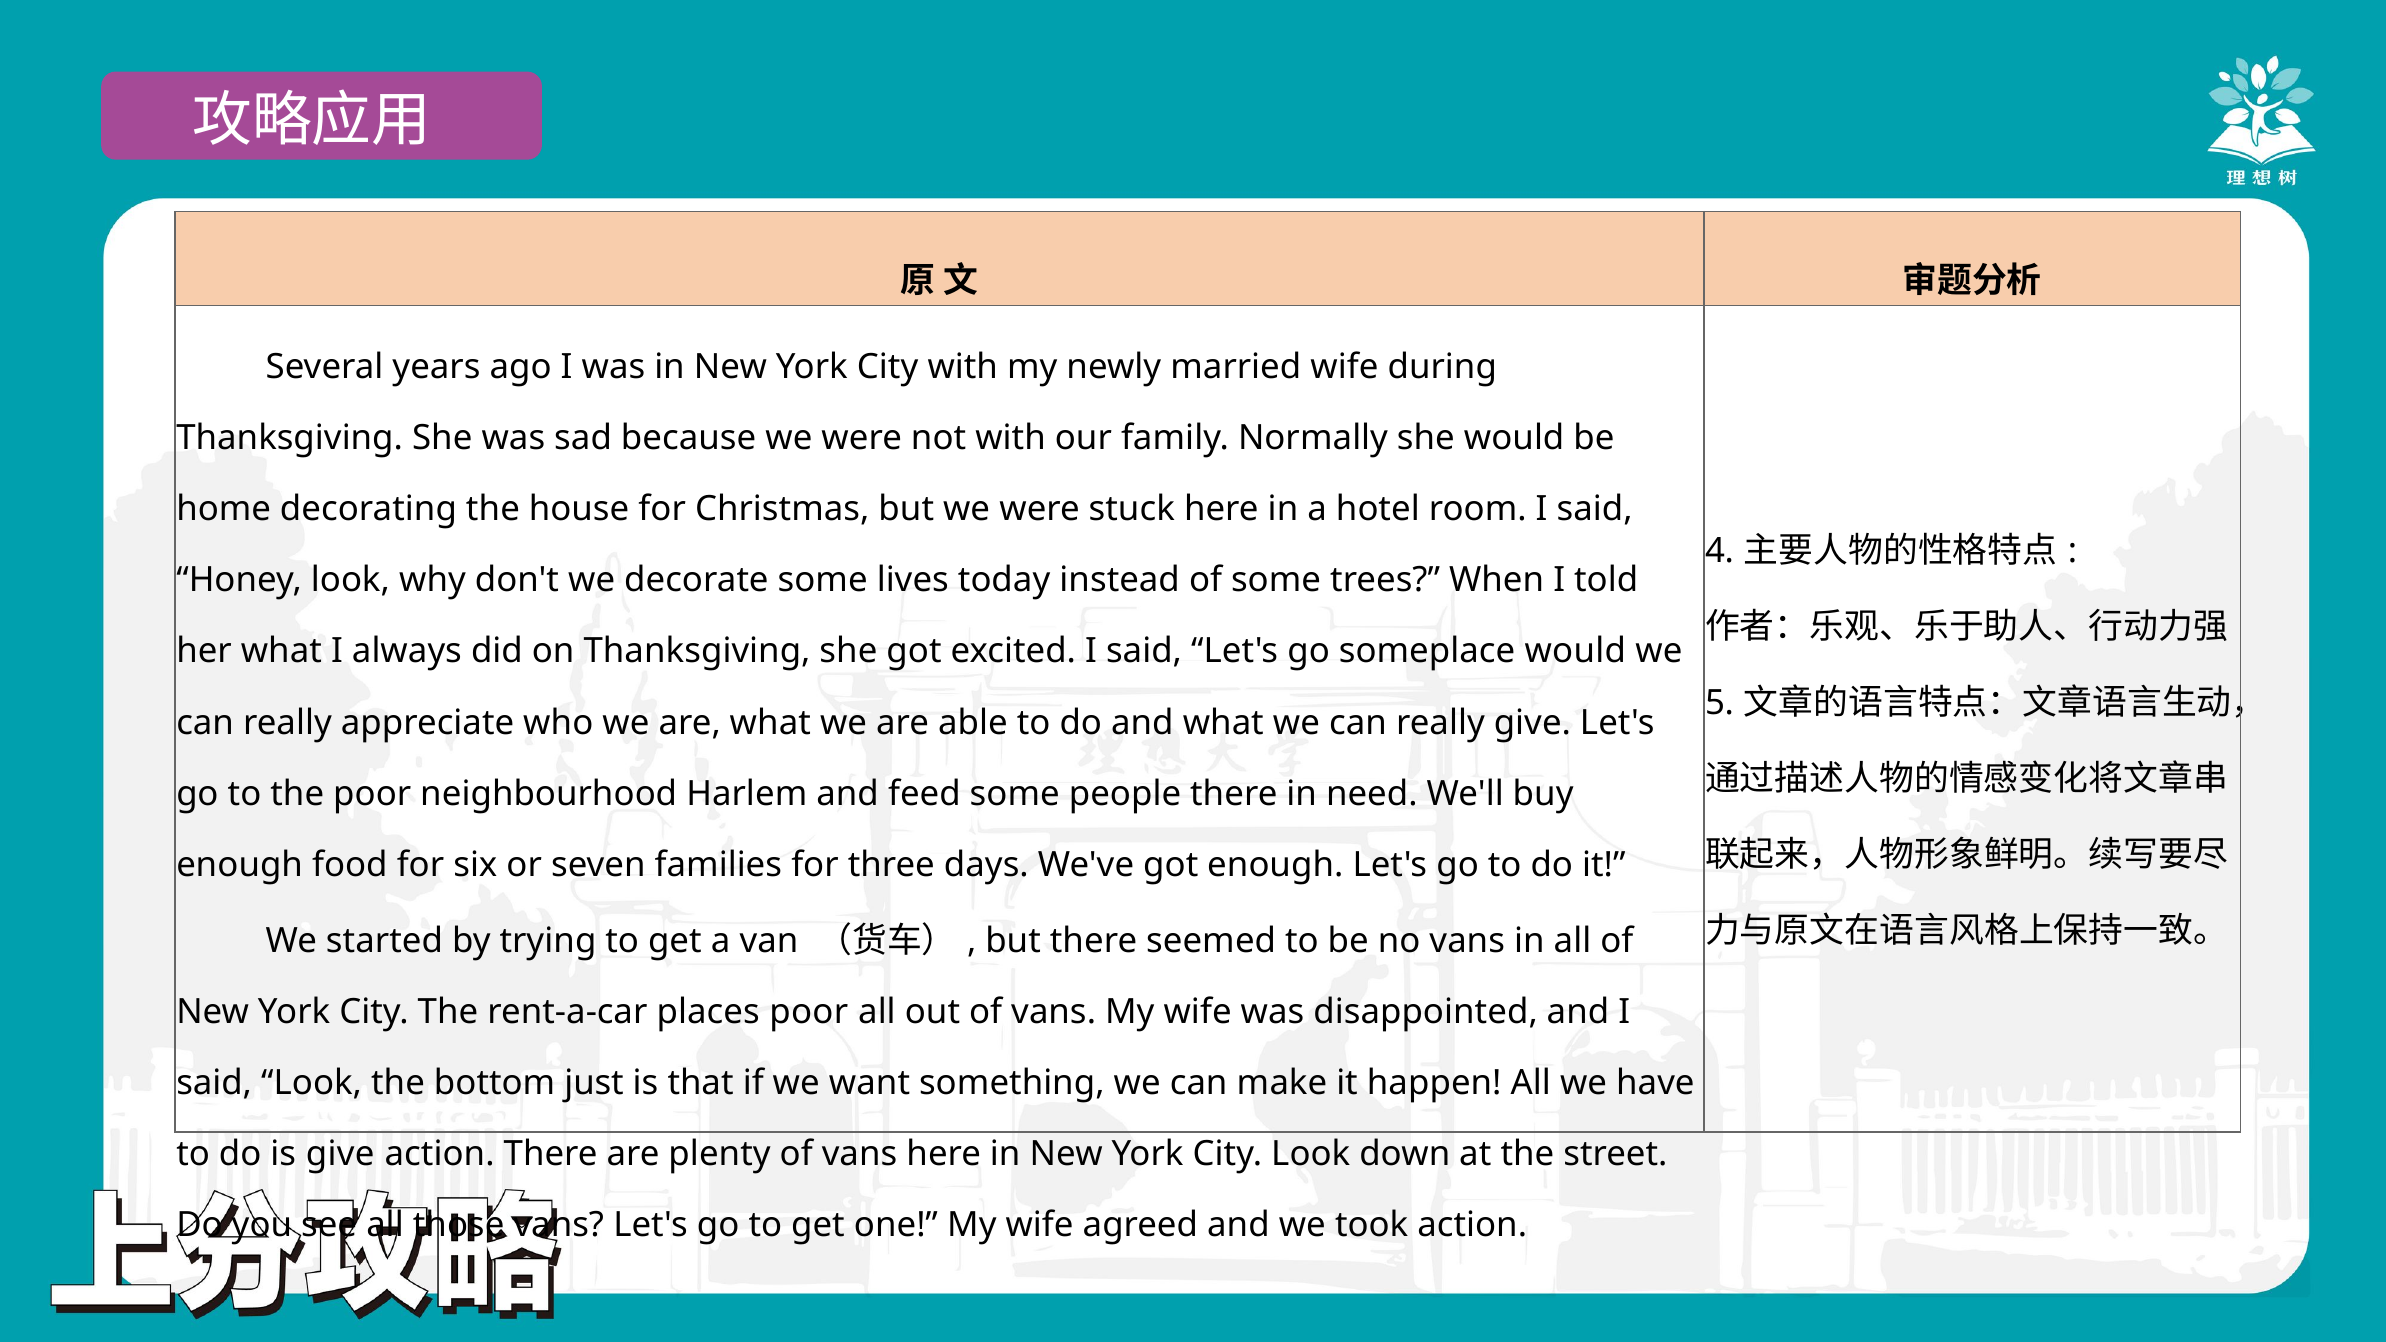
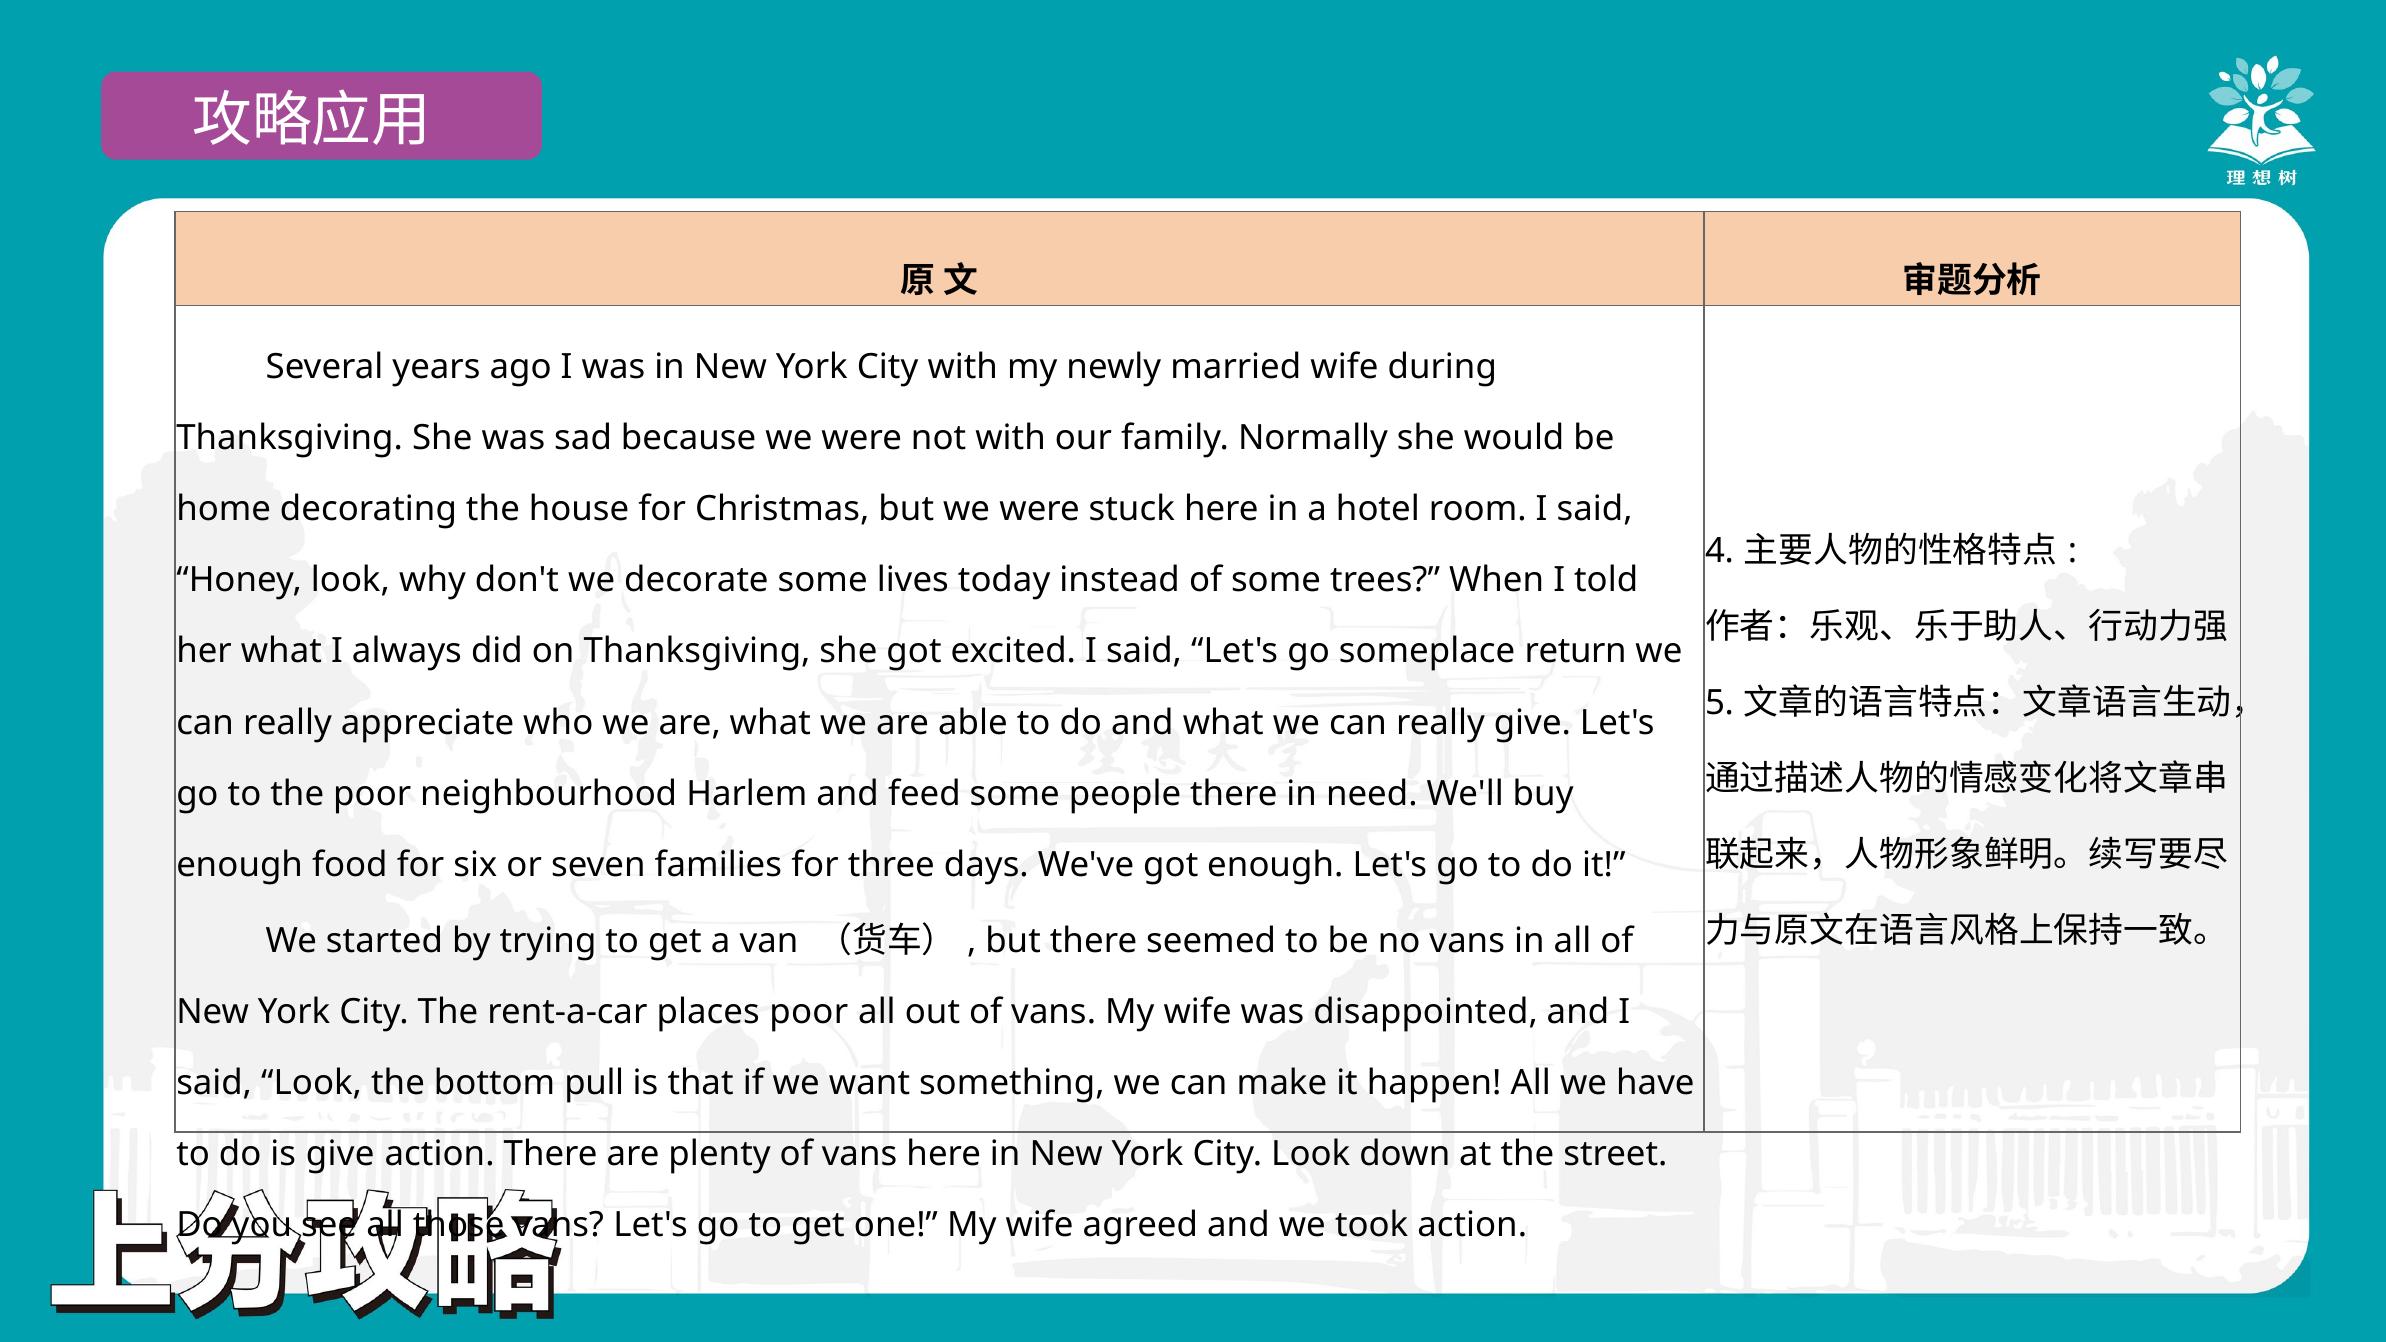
someplace would: would -> return
just: just -> pull
